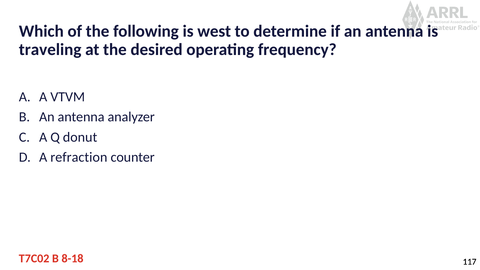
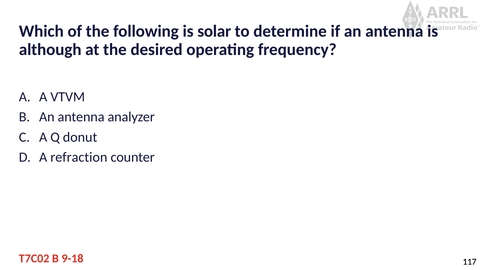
west: west -> solar
traveling: traveling -> although
8-18: 8-18 -> 9-18
